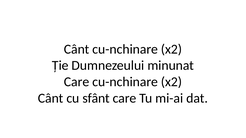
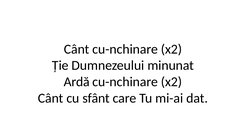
Care at (77, 82): Care -> Ardă
